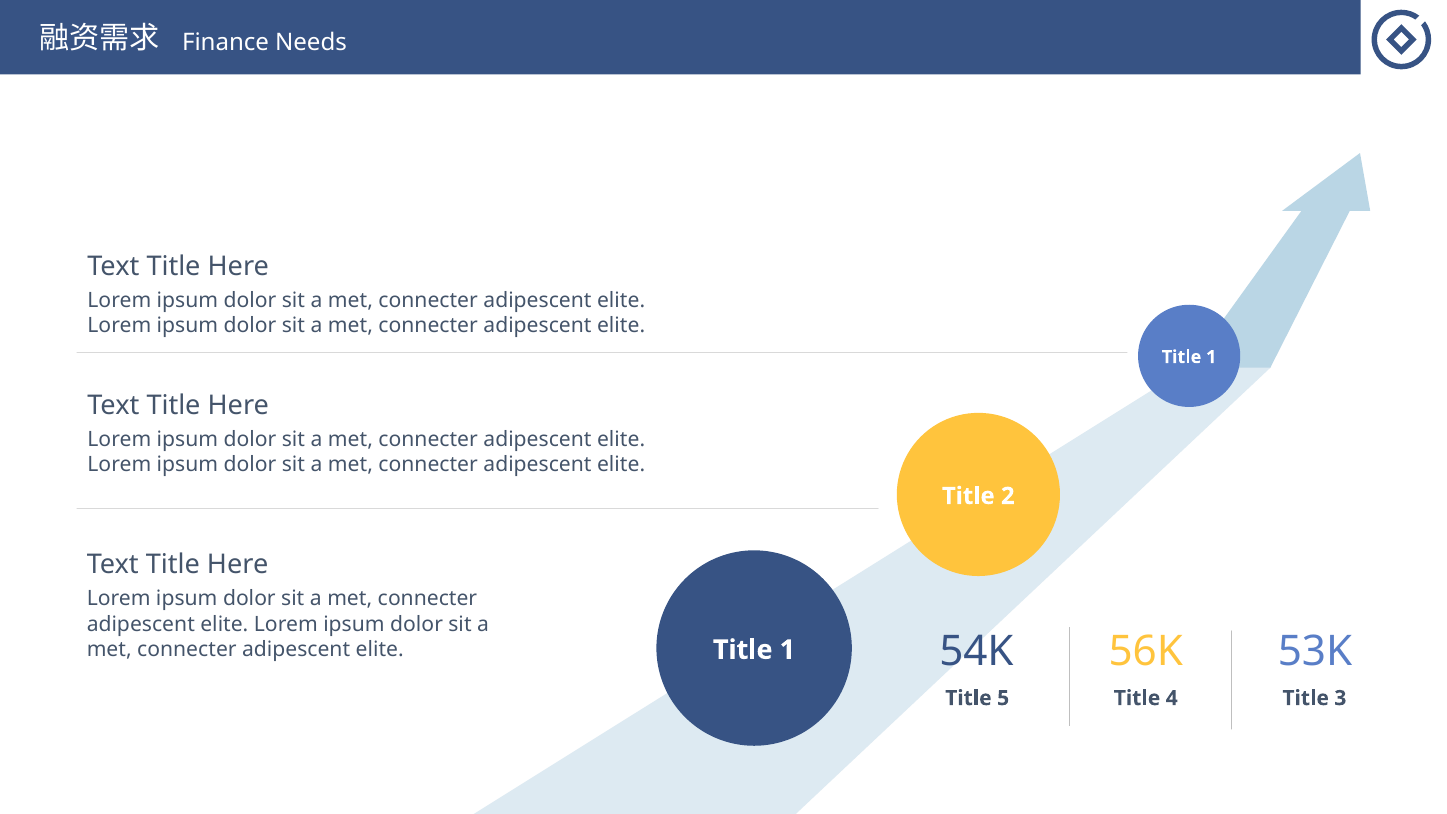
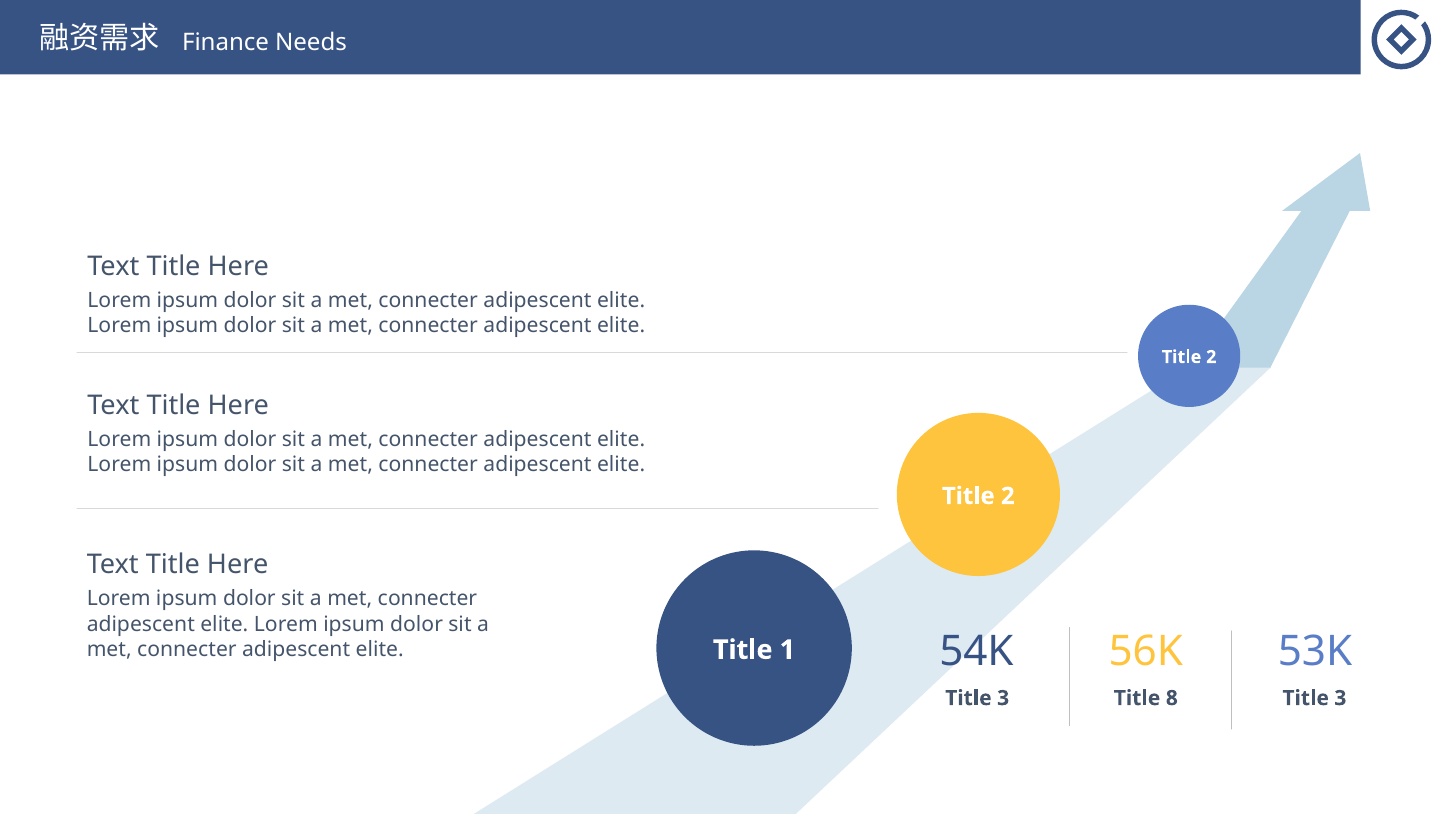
1 at (1211, 357): 1 -> 2
5 at (1003, 698): 5 -> 3
4: 4 -> 8
